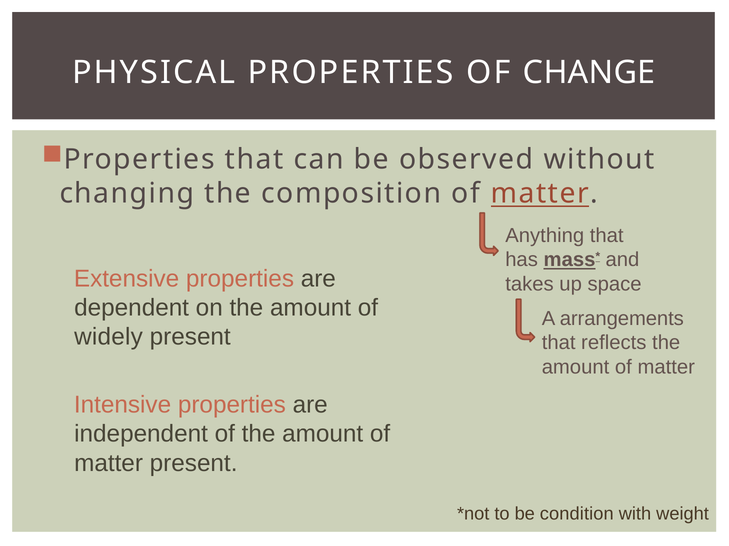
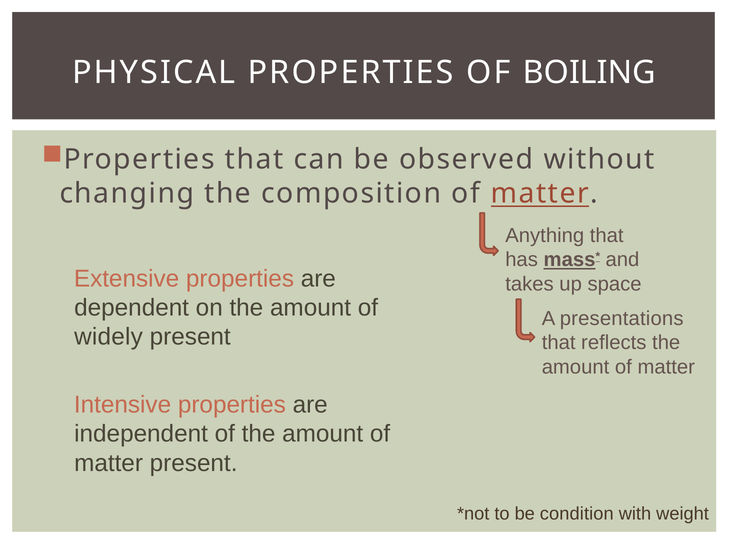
CHANGE: CHANGE -> BOILING
arrangements: arrangements -> presentations
